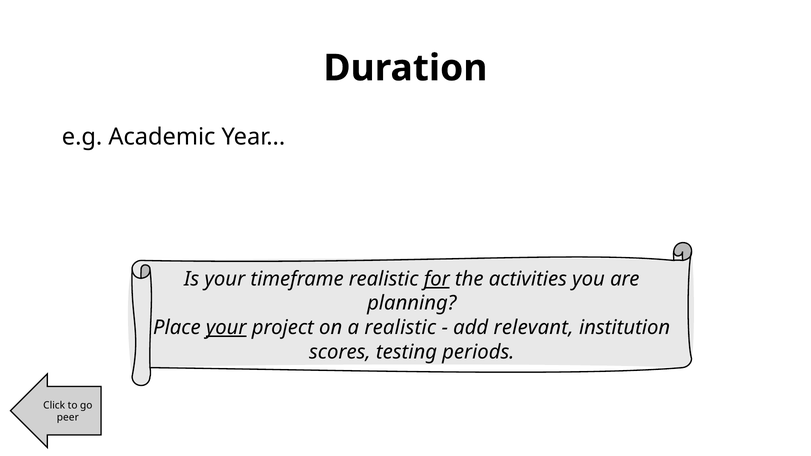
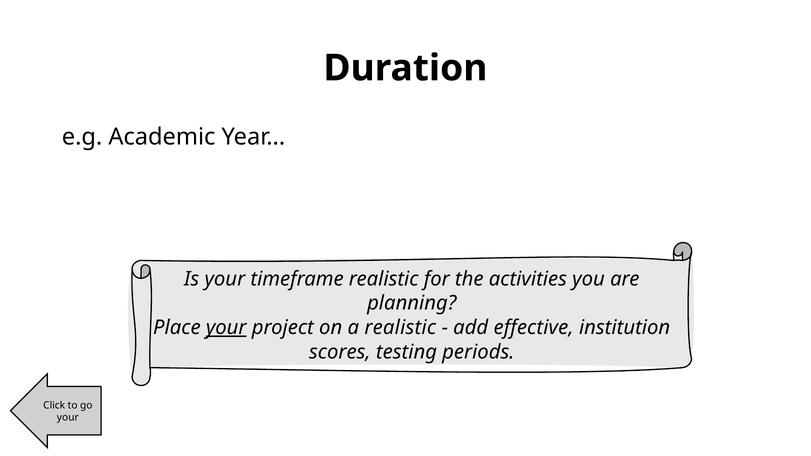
for underline: present -> none
relevant: relevant -> effective
peer at (68, 418): peer -> your
